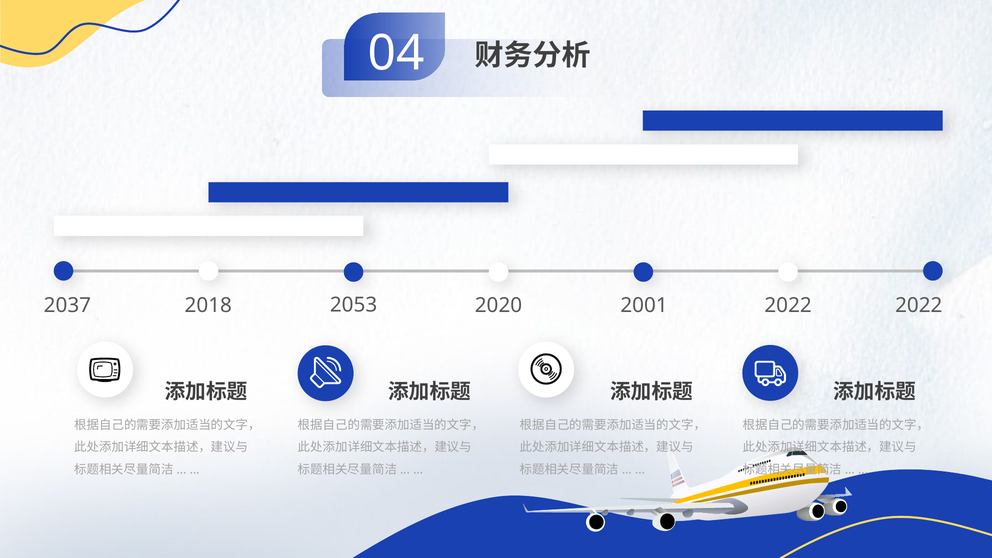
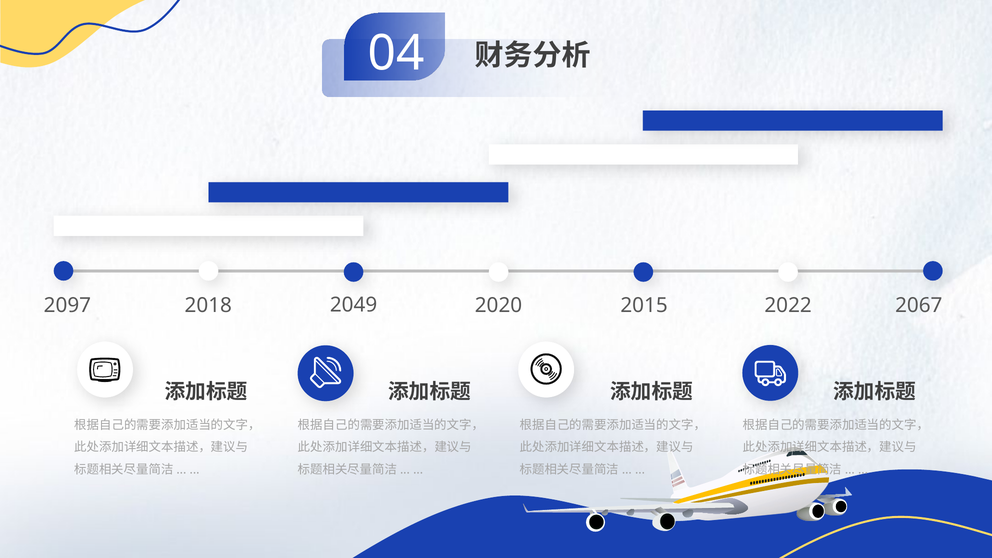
2053: 2053 -> 2049
2037: 2037 -> 2097
2022 at (919, 305): 2022 -> 2067
2001: 2001 -> 2015
